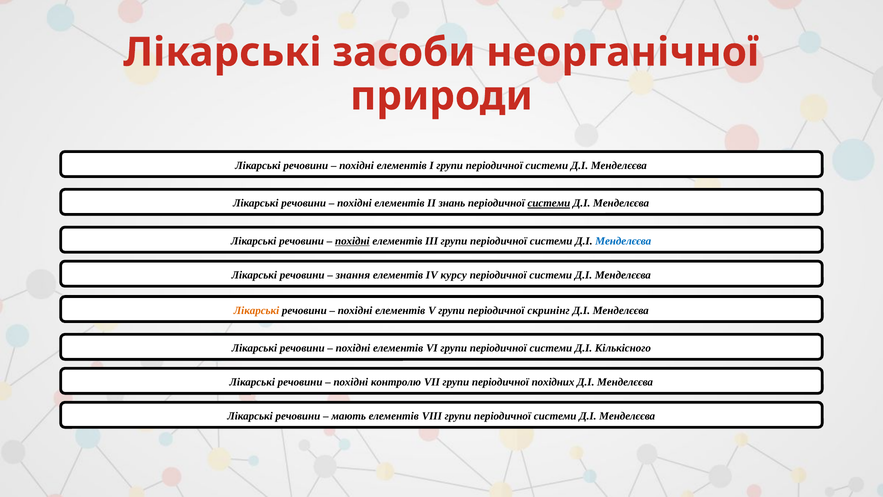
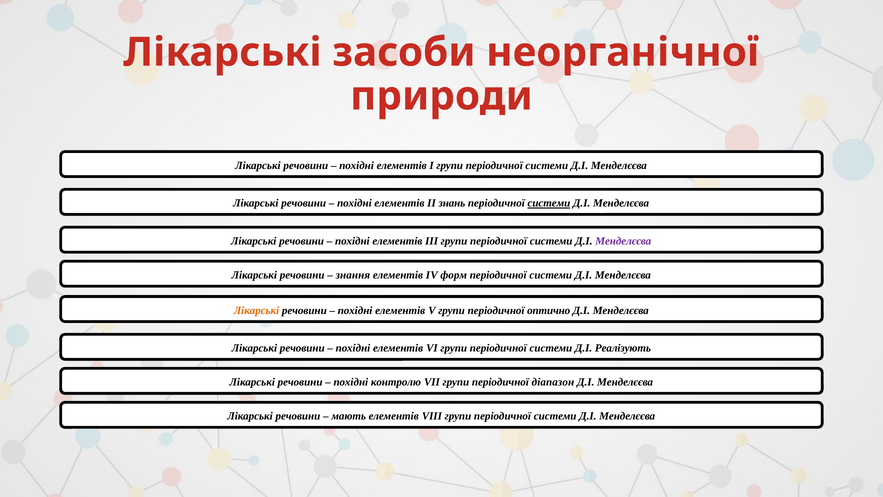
похідні at (352, 241) underline: present -> none
Менделєєва at (623, 241) colour: blue -> purple
курсу: курсу -> форм
скринінг: скринінг -> оптично
Кількісного: Кількісного -> Реалізують
похідних: похідних -> діапазон
